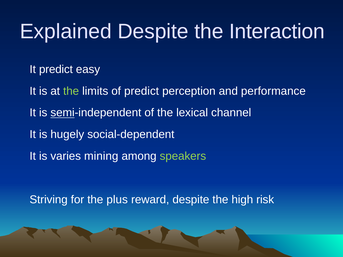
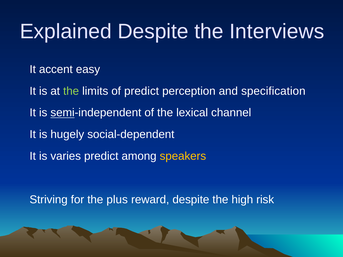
Interaction: Interaction -> Interviews
It predict: predict -> accent
performance: performance -> specification
varies mining: mining -> predict
speakers colour: light green -> yellow
